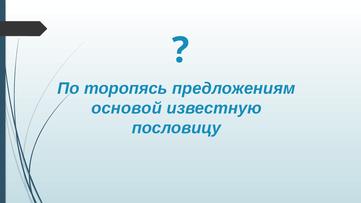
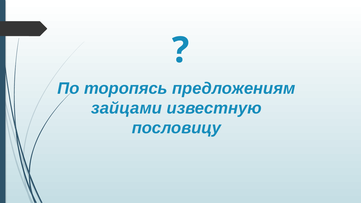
основой: основой -> зайцами
